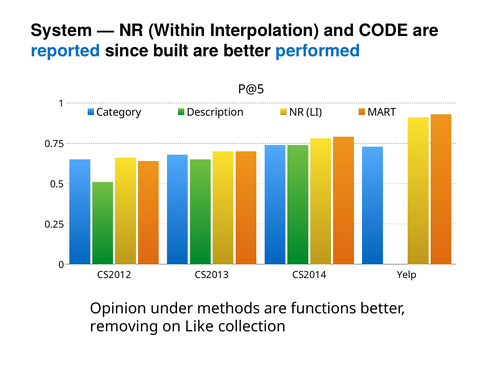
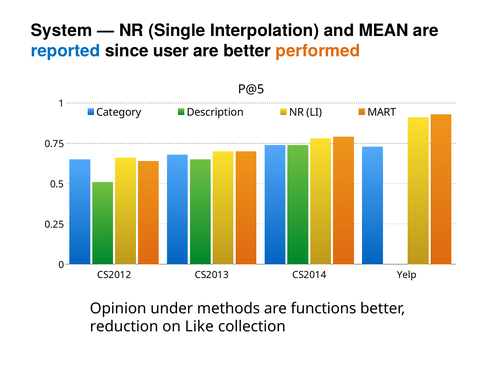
Within: Within -> Single
CODE: CODE -> MEAN
built: built -> user
performed colour: blue -> orange
removing: removing -> reduction
